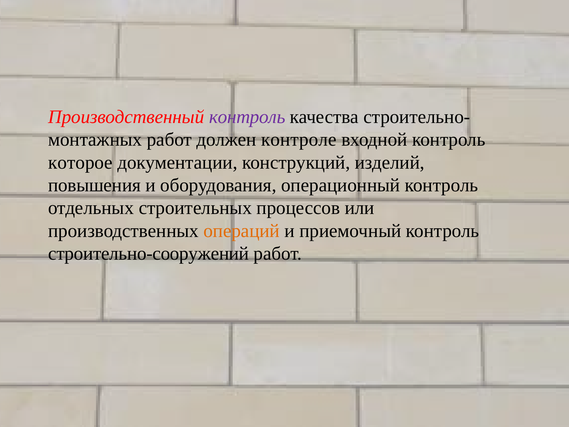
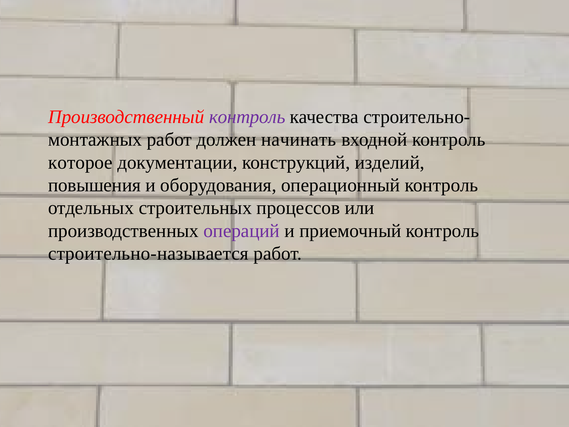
контроле: контроле -> начинать
операций colour: orange -> purple
строительно-сооружений: строительно-сооружений -> строительно-называется
